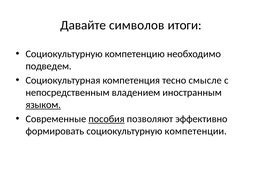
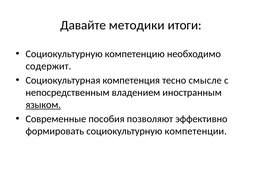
символов: символов -> методики
подведем: подведем -> содержит
пособия underline: present -> none
